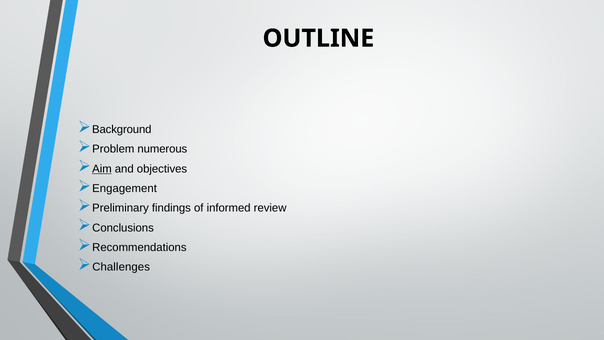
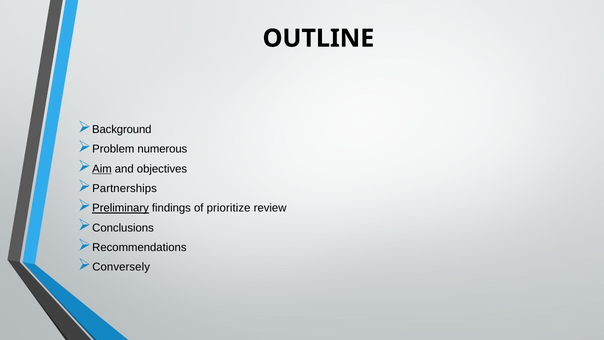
Engagement: Engagement -> Partnerships
Preliminary underline: none -> present
informed: informed -> prioritize
Challenges: Challenges -> Conversely
